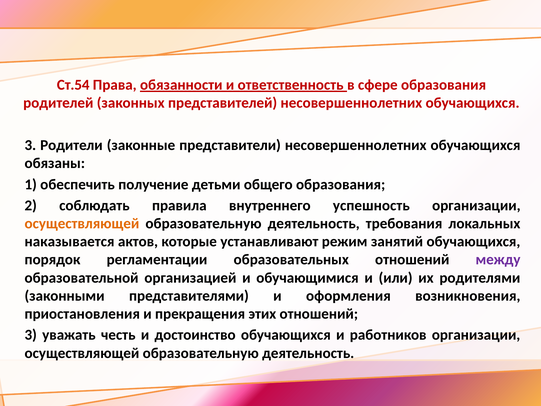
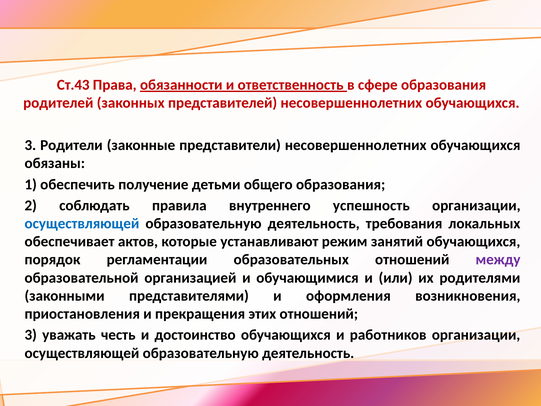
Ст.54: Ст.54 -> Ст.43
осуществляющей at (82, 223) colour: orange -> blue
наказывается: наказывается -> обеспечивает
